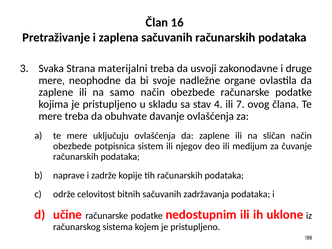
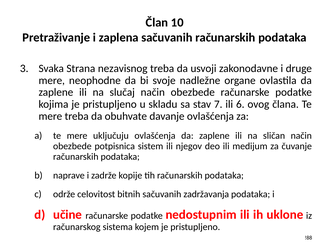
16: 16 -> 10
materijalni: materijalni -> nezavisnog
samo: samo -> slučaj
4: 4 -> 7
7: 7 -> 6
